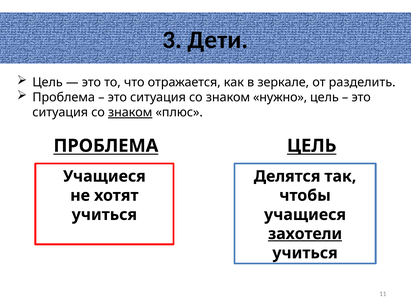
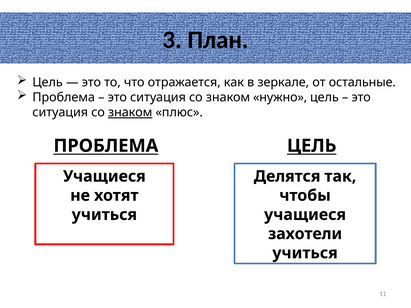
Дети: Дети -> План
разделить: разделить -> остальные
захотели underline: present -> none
